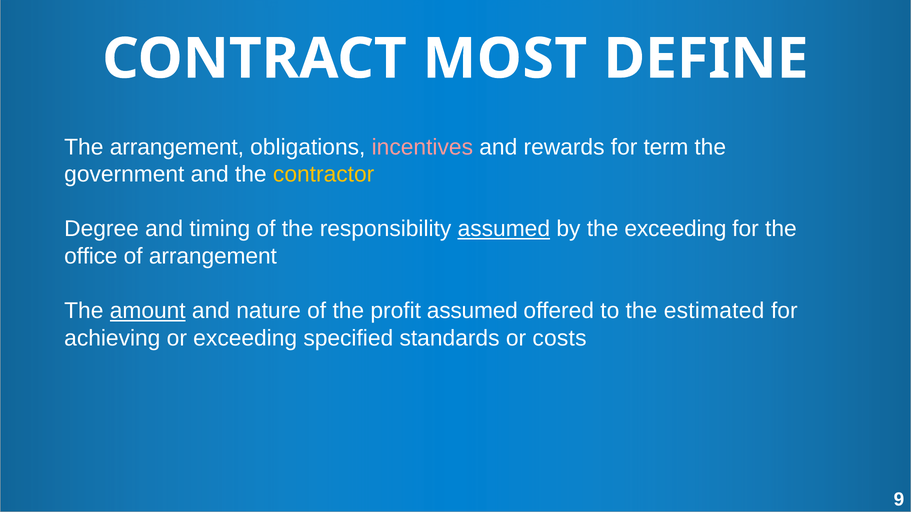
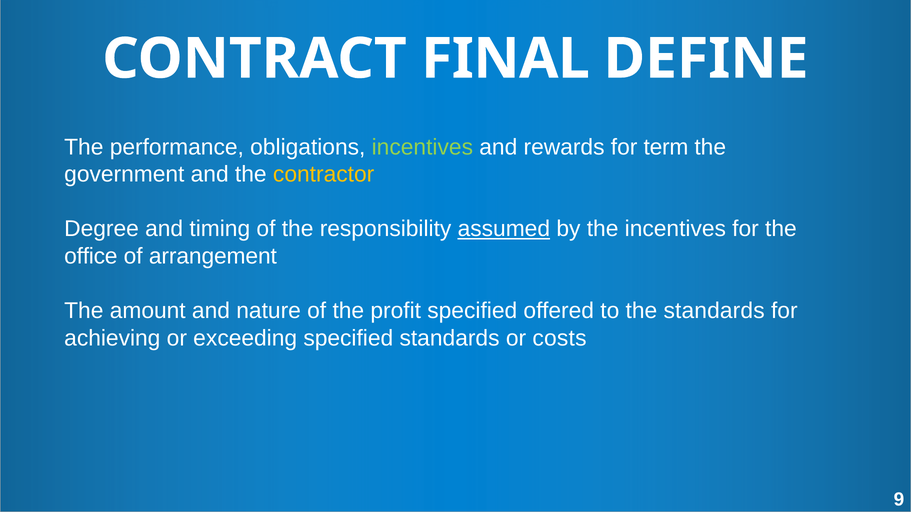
MOST: MOST -> FINAL
The arrangement: arrangement -> performance
incentives at (422, 147) colour: pink -> light green
the exceeding: exceeding -> incentives
amount underline: present -> none
profit assumed: assumed -> specified
the estimated: estimated -> standards
